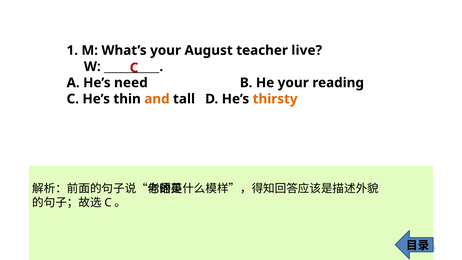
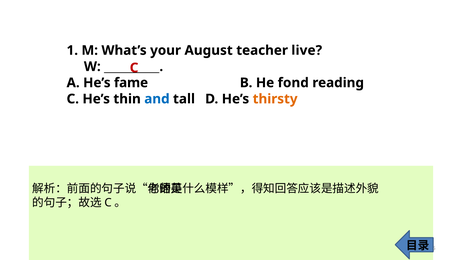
need: need -> fame
He your: your -> fond
and colour: orange -> blue
